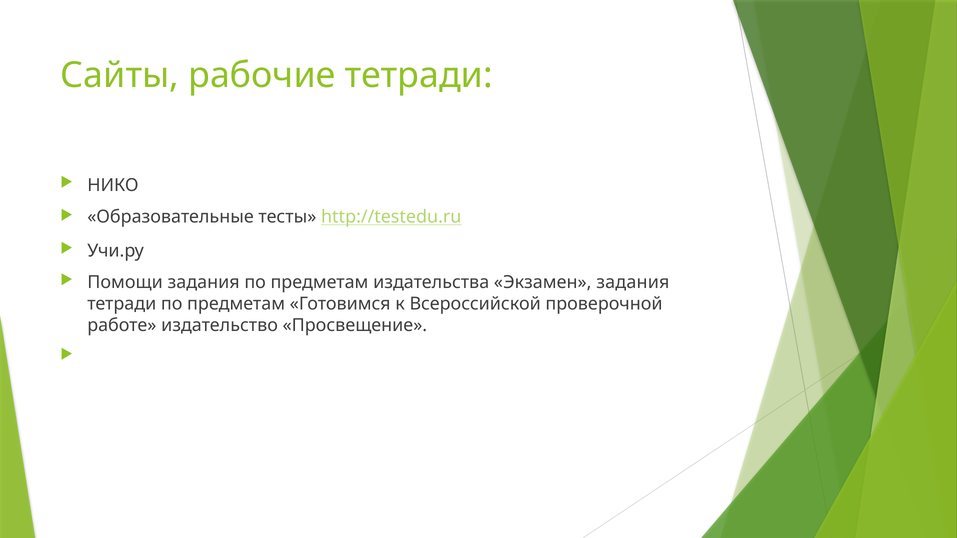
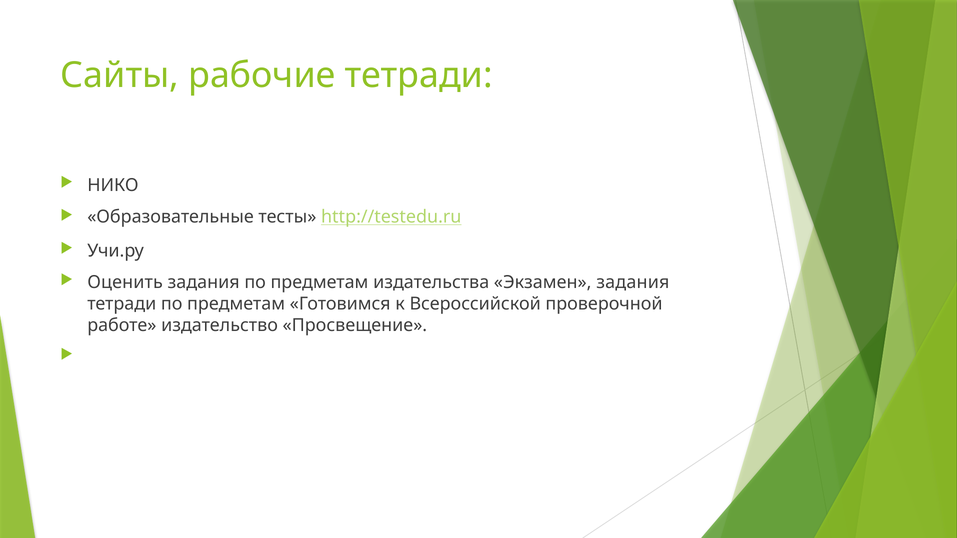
Помощи: Помощи -> Оценить
